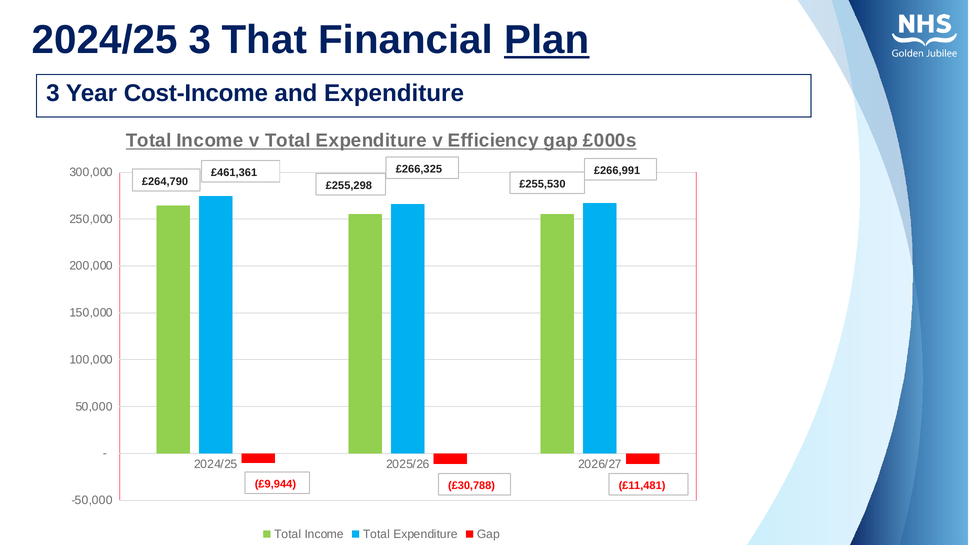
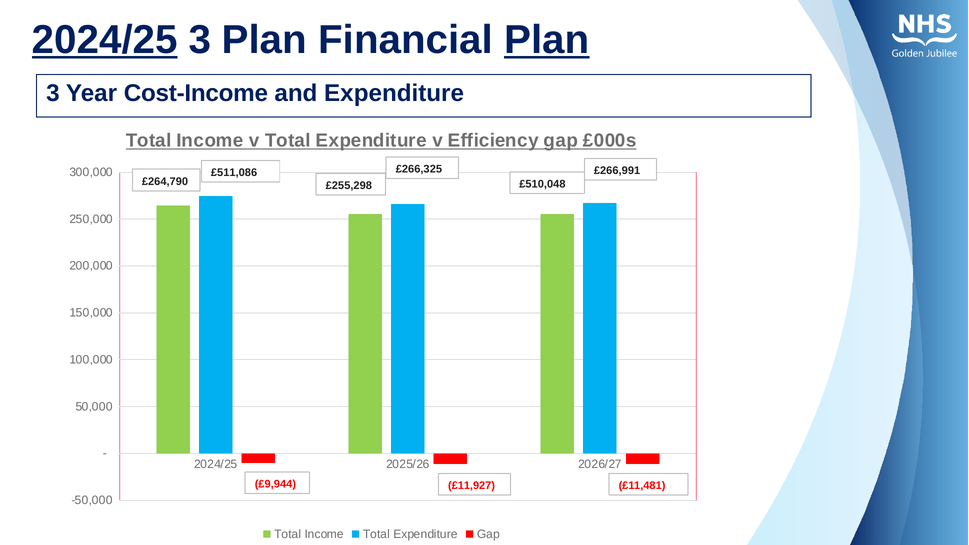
2024/25 at (105, 40) underline: none -> present
3 That: That -> Plan
£461,361: £461,361 -> £511,086
£255,530: £255,530 -> £510,048
£30,788: £30,788 -> £11,927
